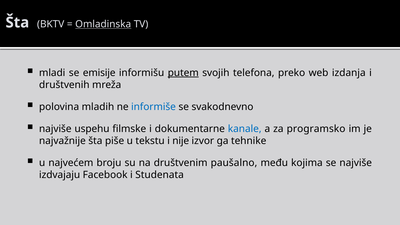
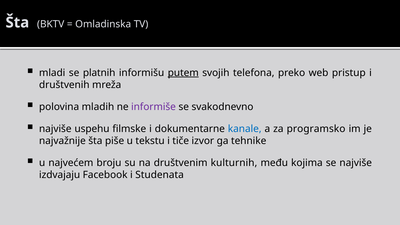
Omladinska underline: present -> none
emisije: emisije -> platnih
izdanja: izdanja -> pristup
informiše colour: blue -> purple
nije: nije -> tiče
paušalno: paušalno -> kulturnih
